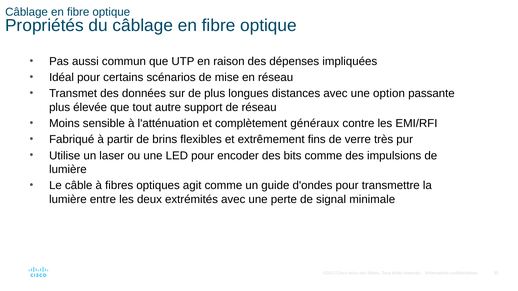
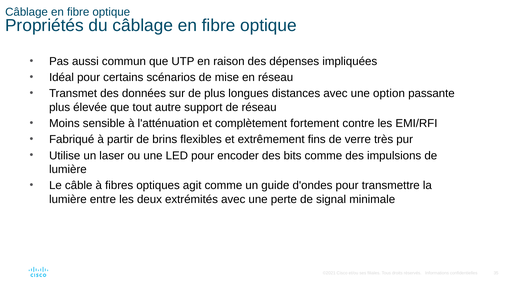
généraux: généraux -> fortement
